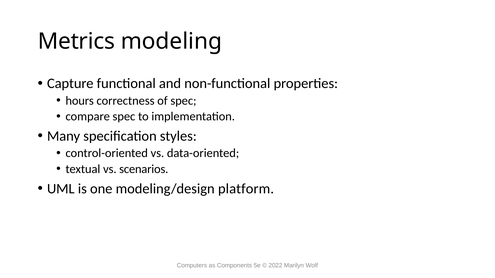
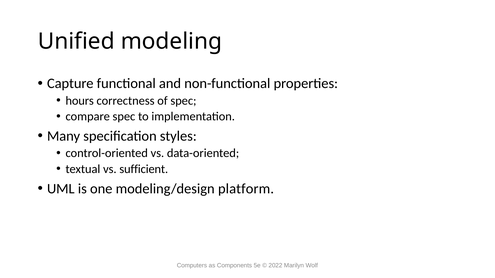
Metrics: Metrics -> Unified
scenarios: scenarios -> sufficient
